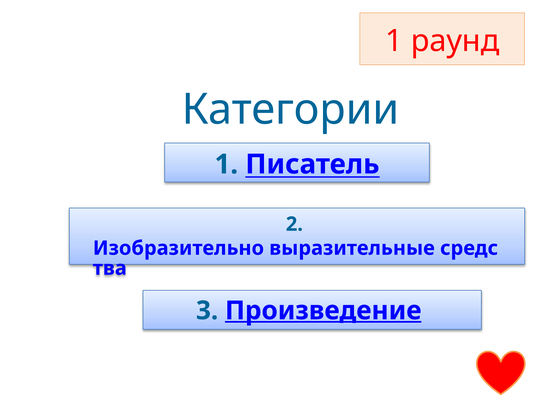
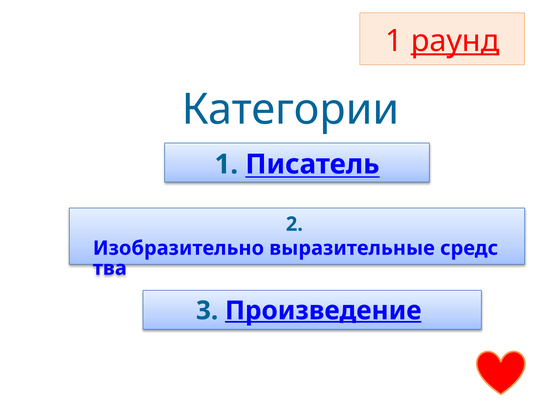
раунд underline: none -> present
